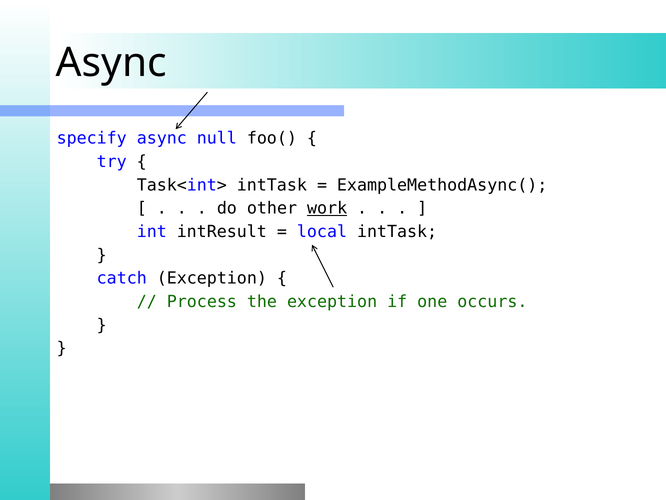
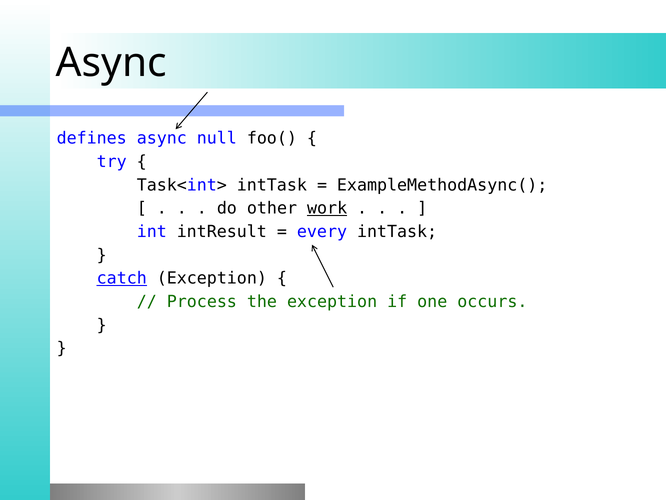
specify: specify -> defines
local: local -> every
catch underline: none -> present
